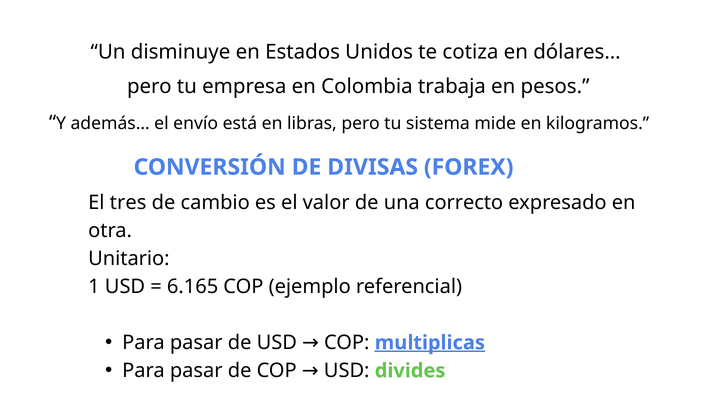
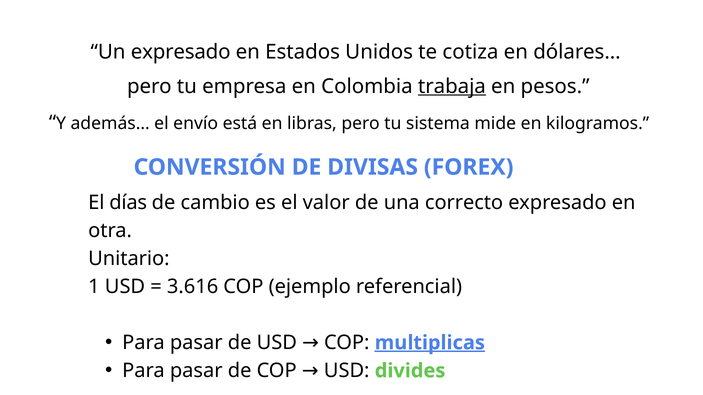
Un disminuye: disminuye -> expresado
trabaja underline: none -> present
tres: tres -> días
6.165: 6.165 -> 3.616
